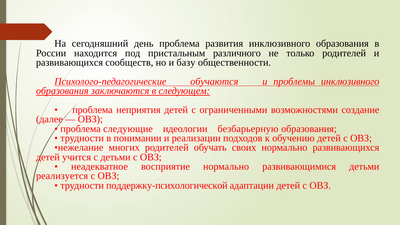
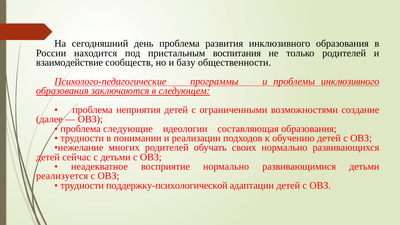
различного: различного -> воспитания
развивающихся at (70, 63): развивающихся -> взаимодействие
обучаются: обучаются -> программы
безбарьерную: безбарьерную -> составляющая
учится: учится -> сейчас
